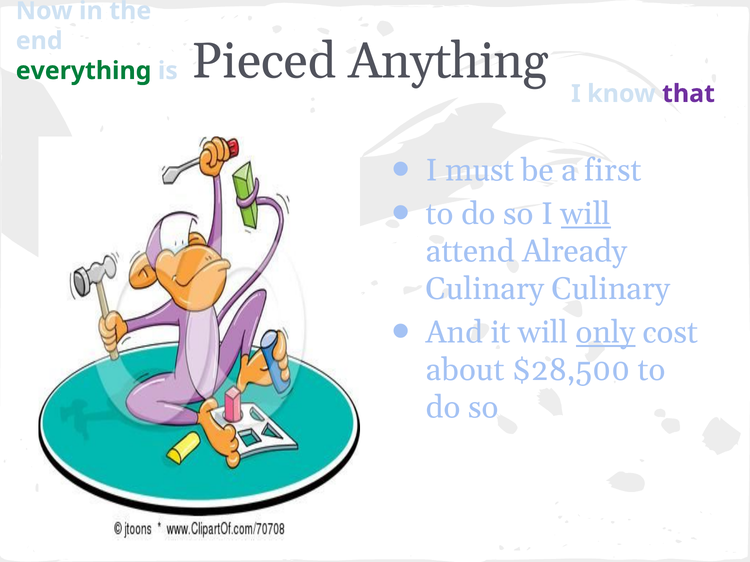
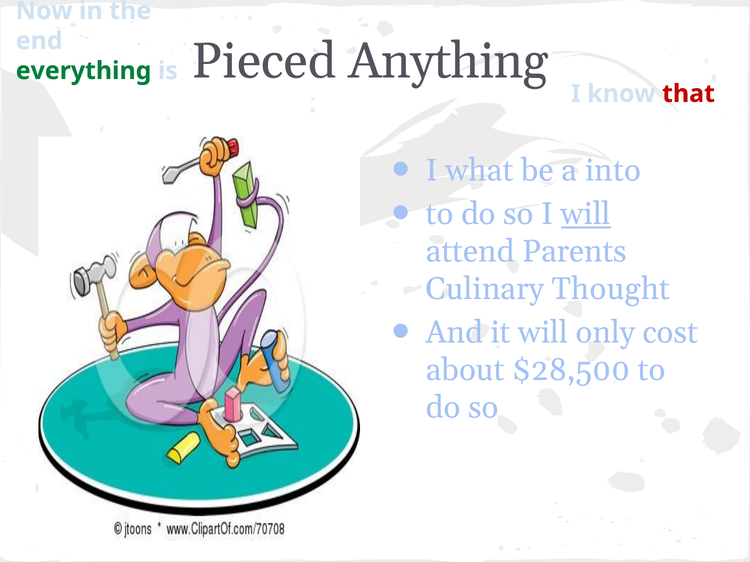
that colour: purple -> red
must: must -> what
first: first -> into
Already: Already -> Parents
Culinary Culinary: Culinary -> Thought
only underline: present -> none
